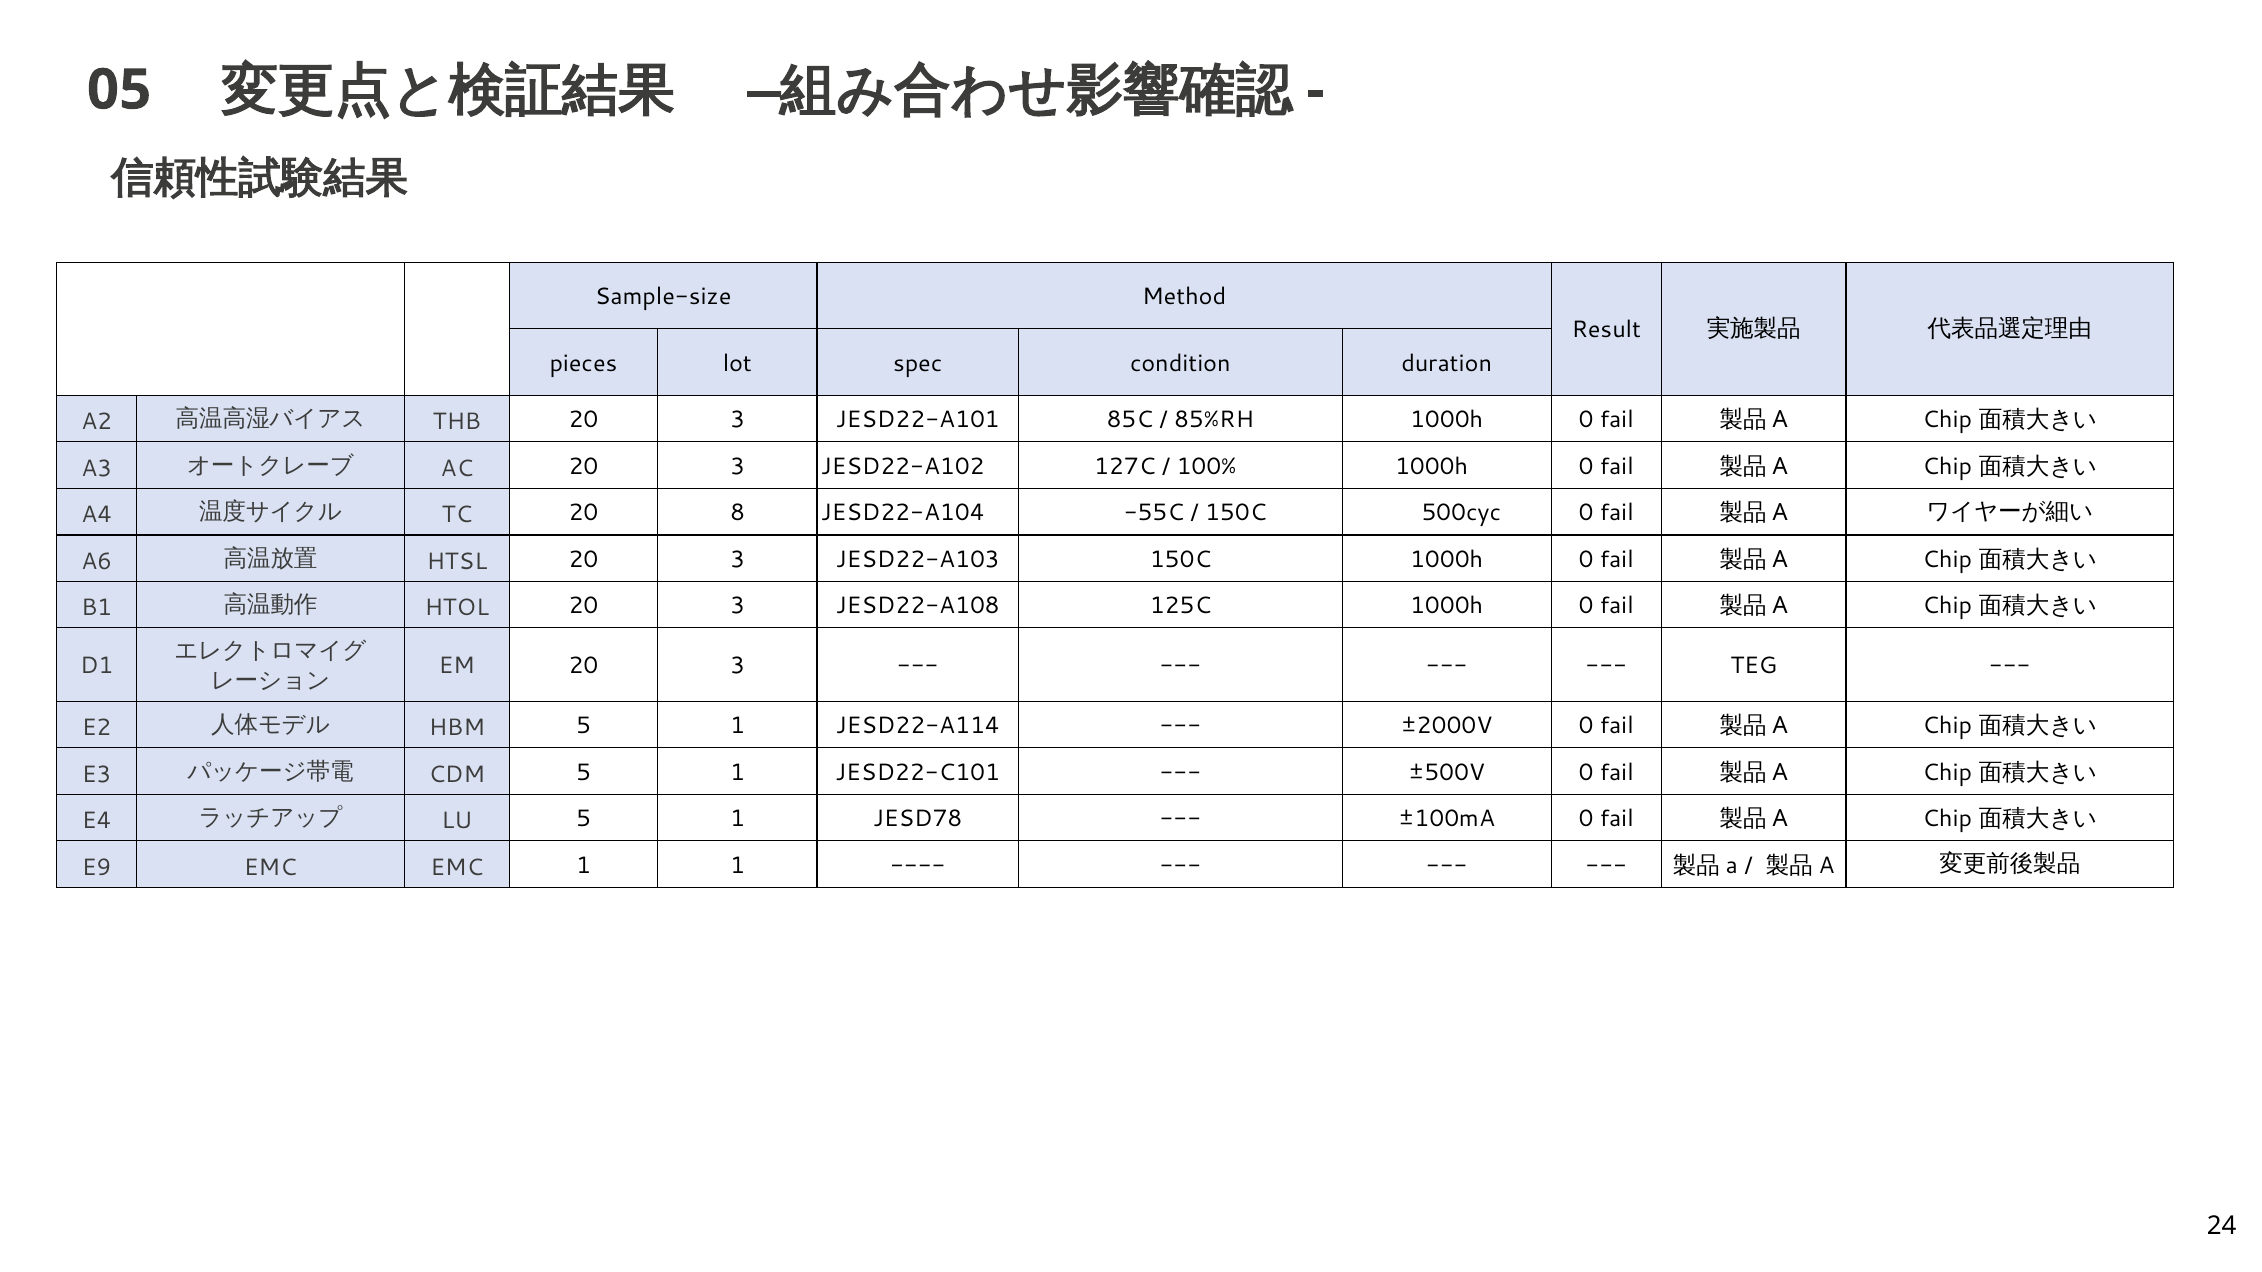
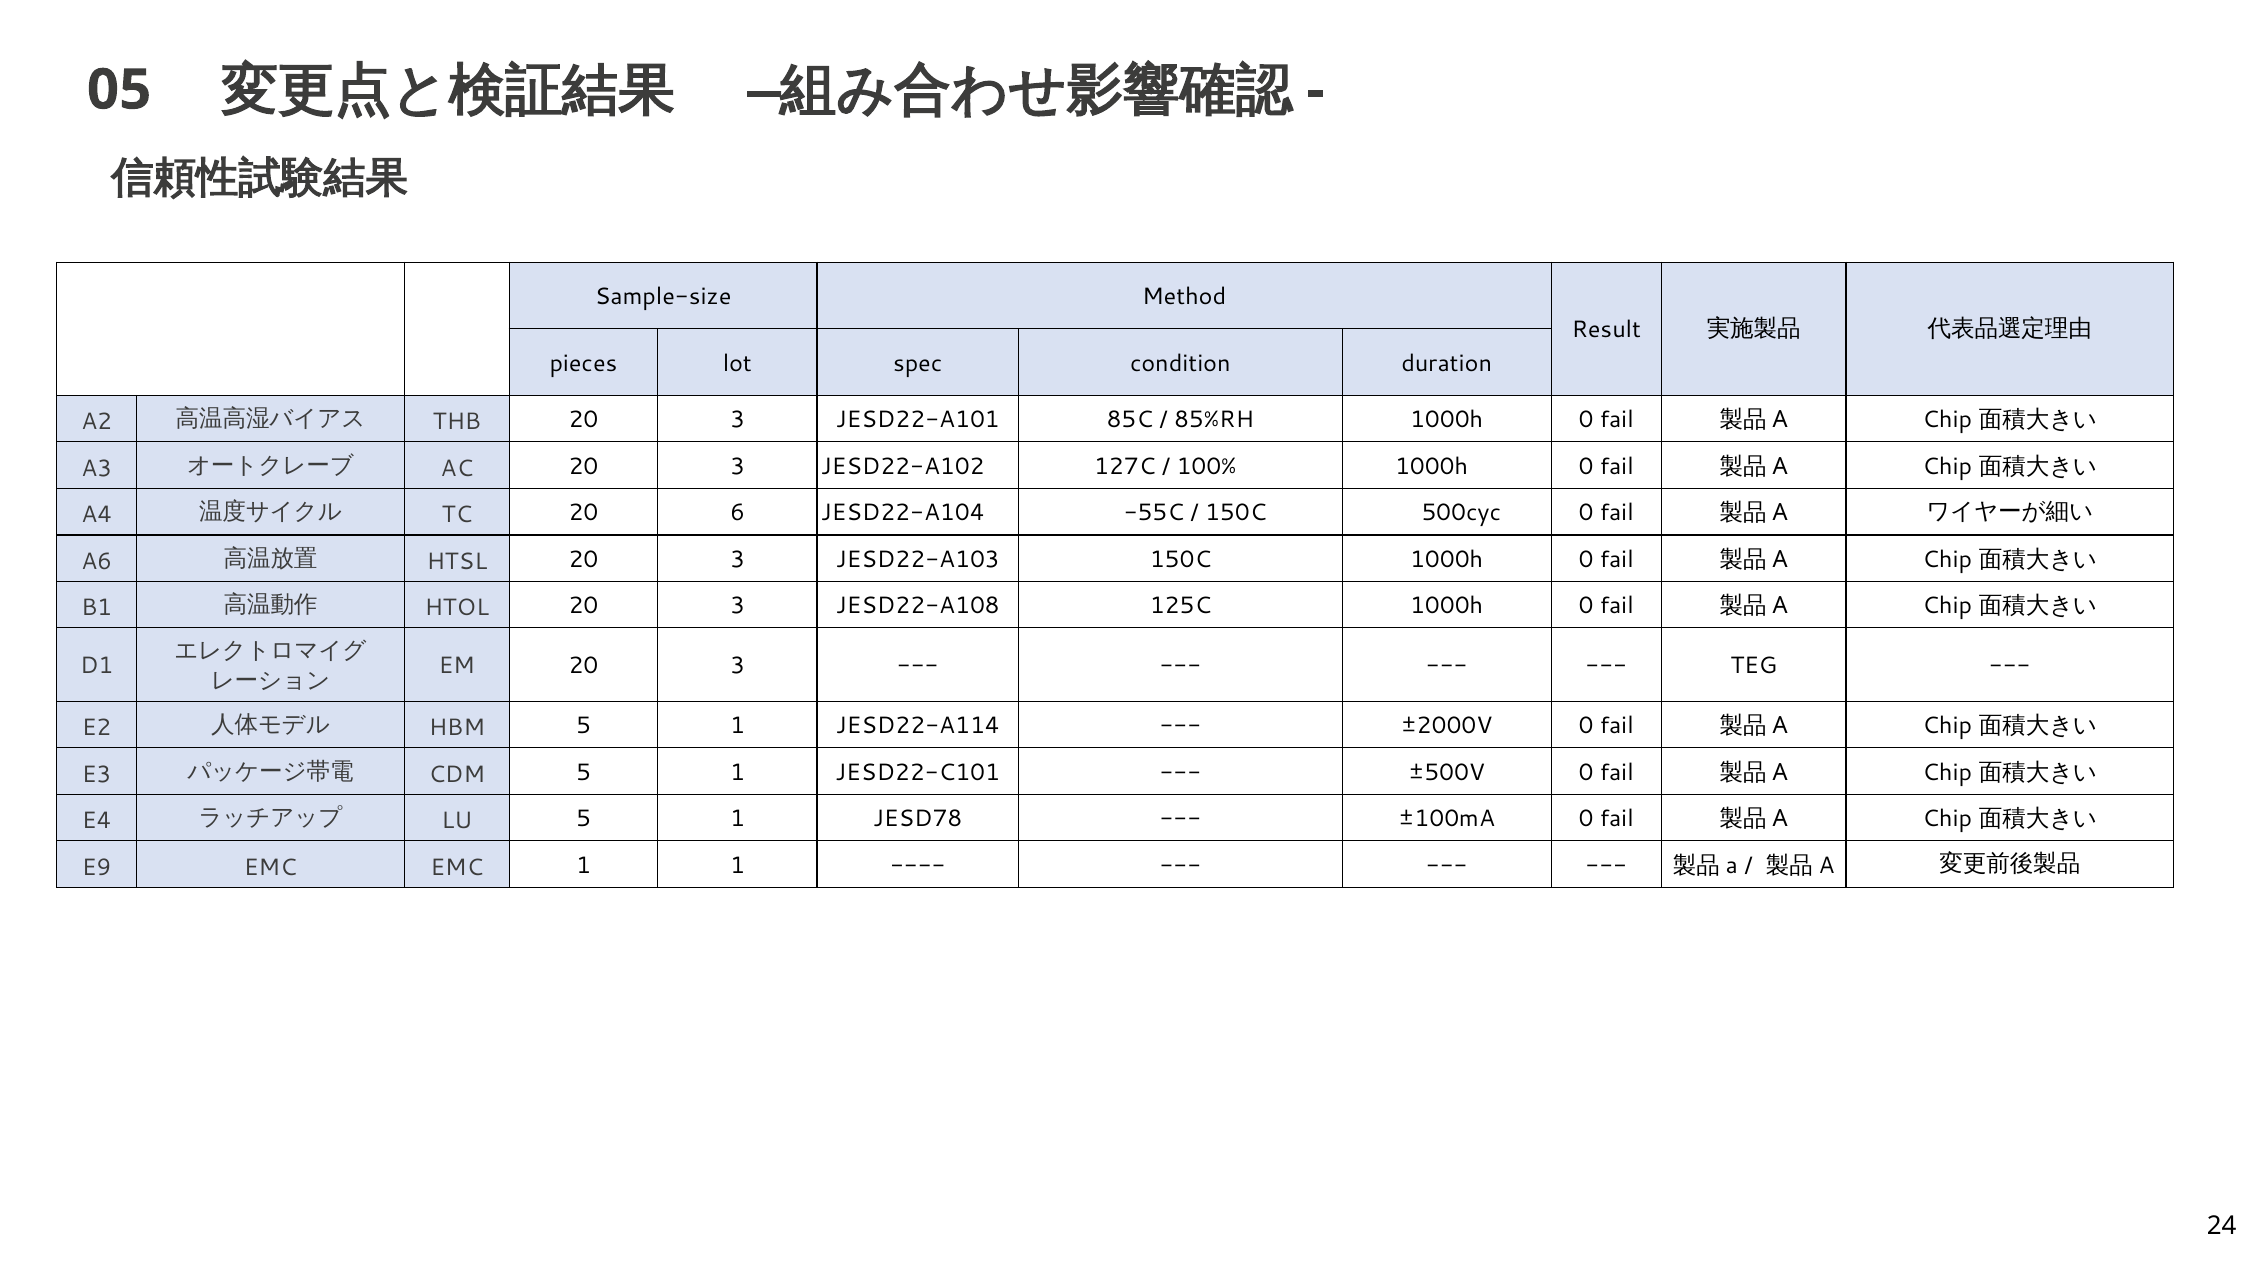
8: 8 -> 6
